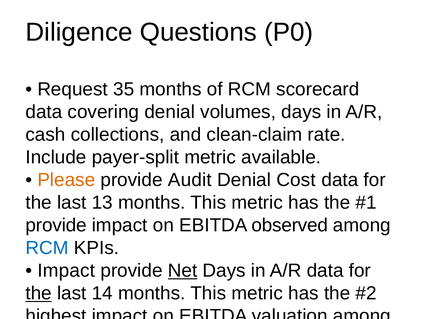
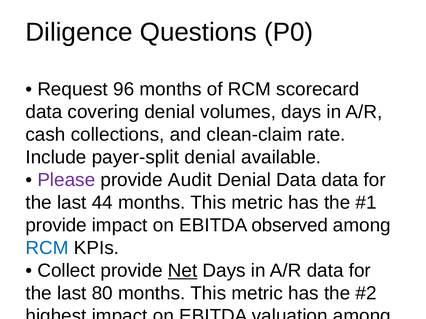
35: 35 -> 96
payer-split metric: metric -> denial
Please at (66, 180) colour: orange -> purple
Denial Cost: Cost -> Data
13: 13 -> 44
Impact at (66, 271): Impact -> Collect
the at (39, 294) underline: present -> none
14: 14 -> 80
